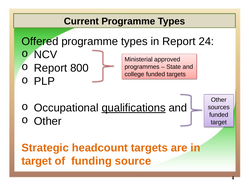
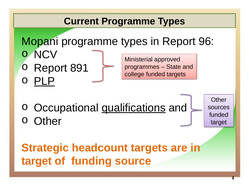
Offered: Offered -> Mopani
24: 24 -> 96
800: 800 -> 891
PLP underline: none -> present
